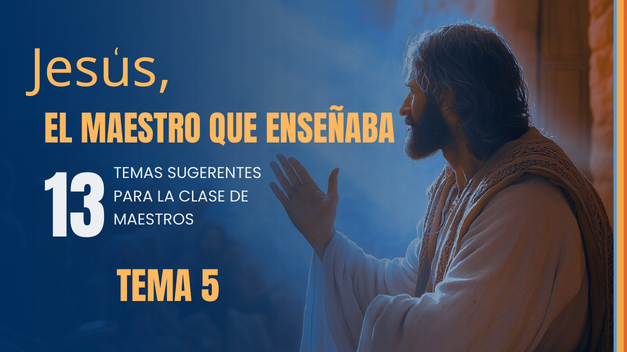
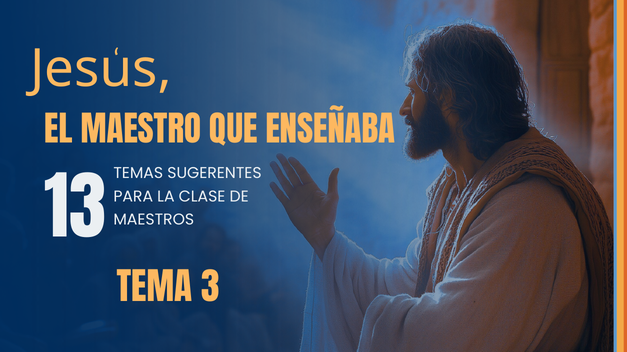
5: 5 -> 3
